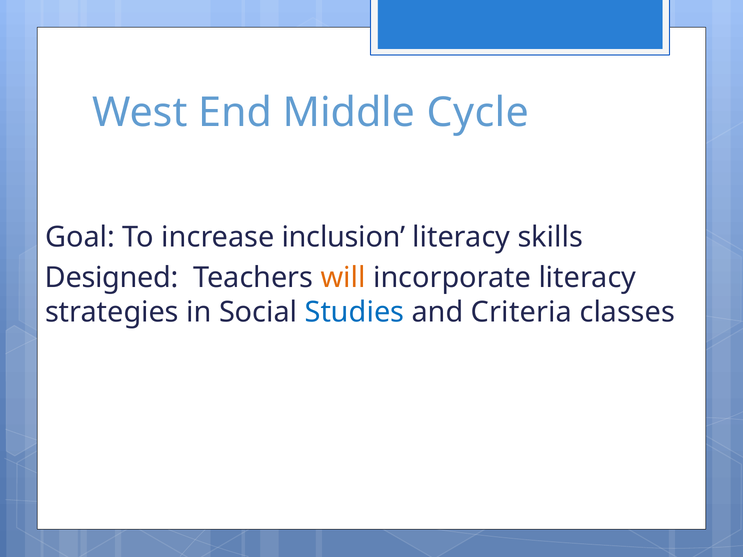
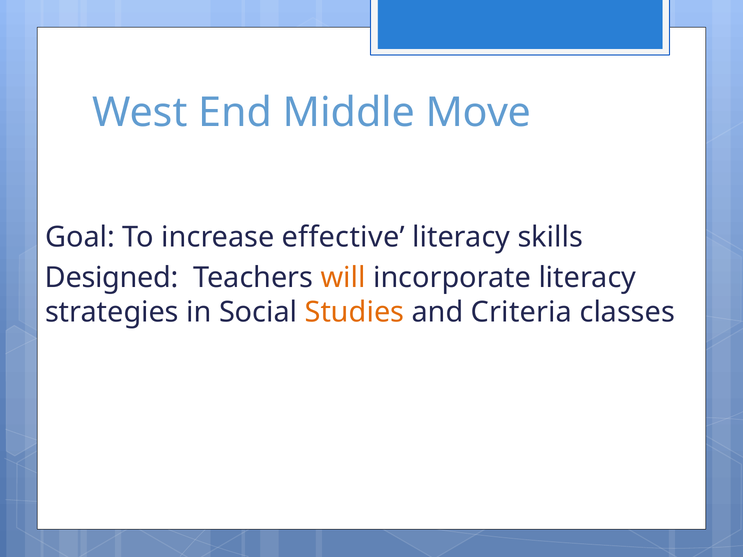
Cycle: Cycle -> Move
inclusion: inclusion -> effective
Studies colour: blue -> orange
